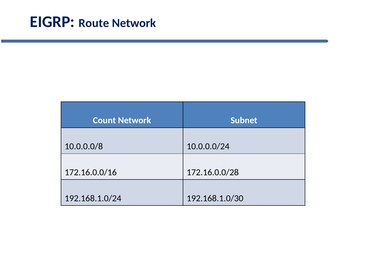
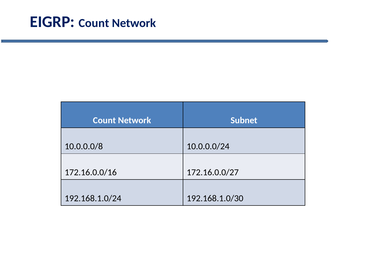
EIGRP Route: Route -> Count
172.16.0.0/28: 172.16.0.0/28 -> 172.16.0.0/27
